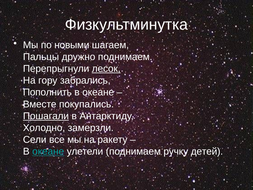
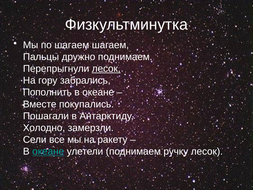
по новыми: новыми -> шагаем
Пошагали underline: present -> none
ручку детей: детей -> лесок
